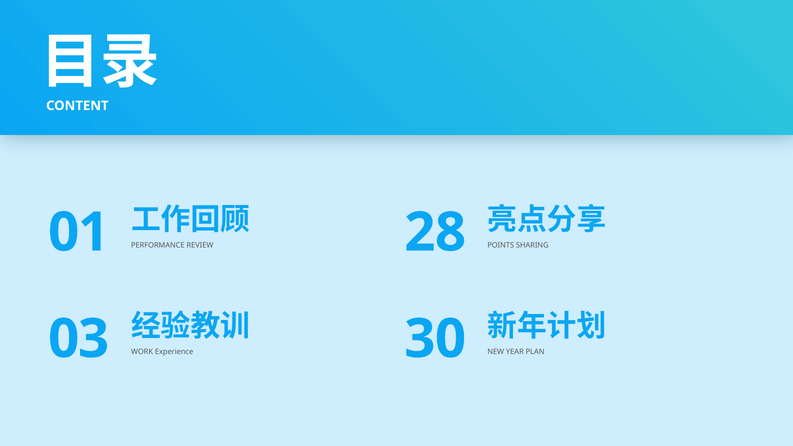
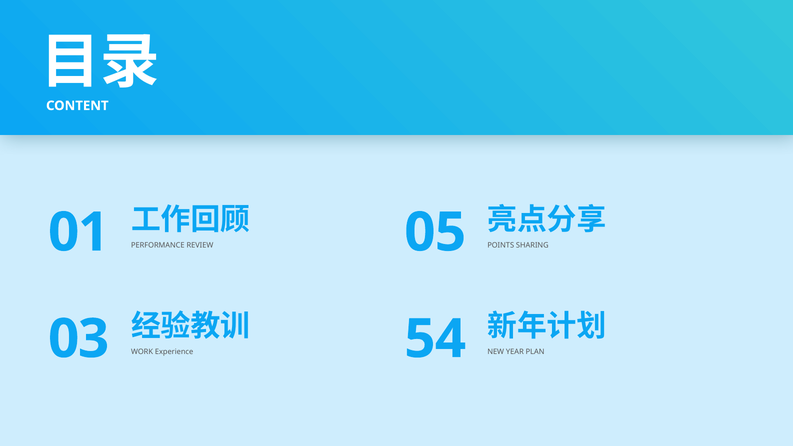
28: 28 -> 05
30: 30 -> 54
